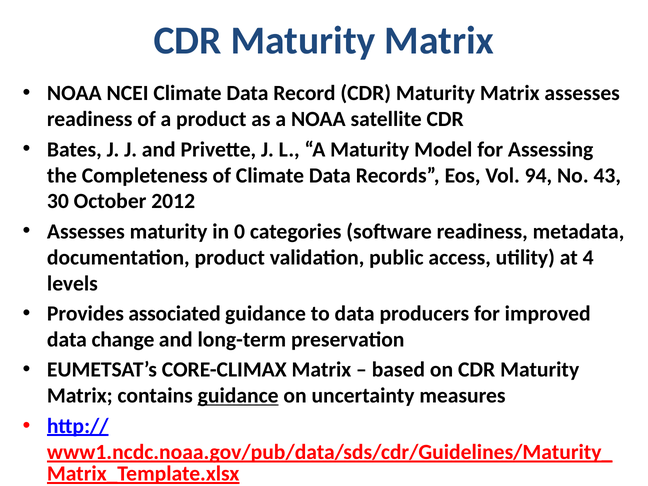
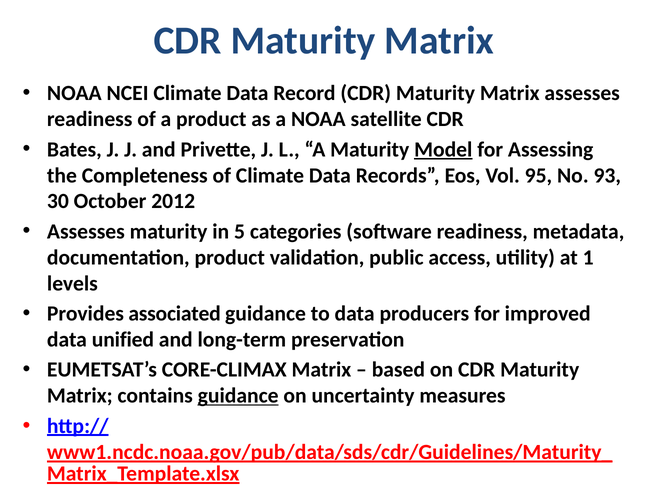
Model underline: none -> present
94: 94 -> 95
43: 43 -> 93
0: 0 -> 5
4: 4 -> 1
change: change -> unified
